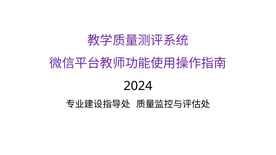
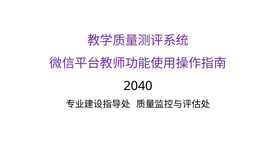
2024: 2024 -> 2040
